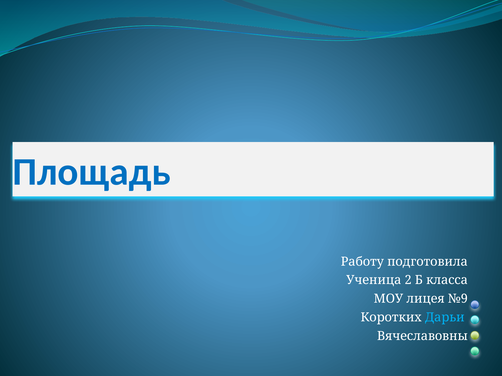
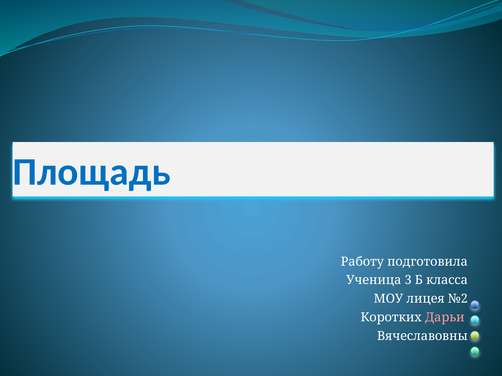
2: 2 -> 3
№9: №9 -> №2
Дарьи colour: light blue -> pink
